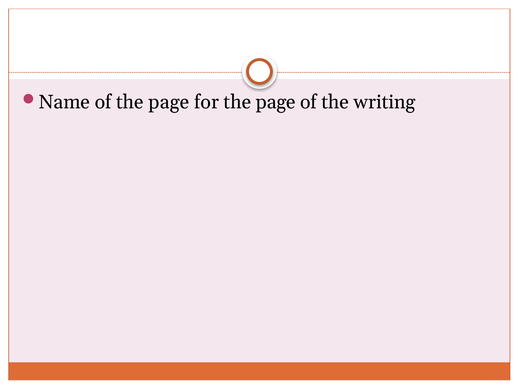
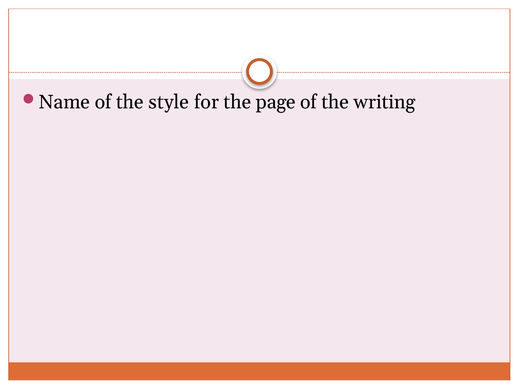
of the page: page -> style
